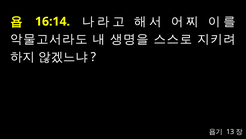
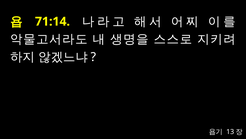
16:14: 16:14 -> 71:14
